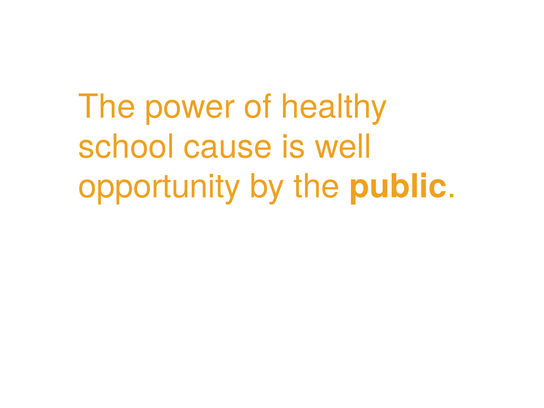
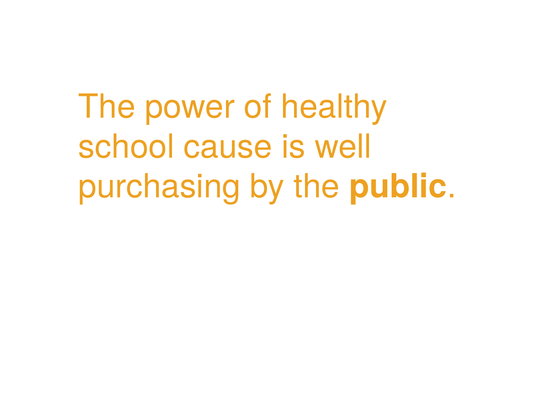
opportunity: opportunity -> purchasing
